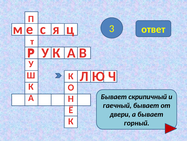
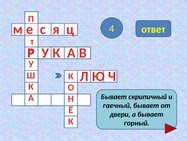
3: 3 -> 4
